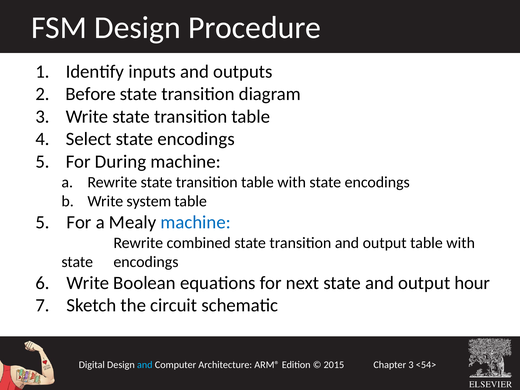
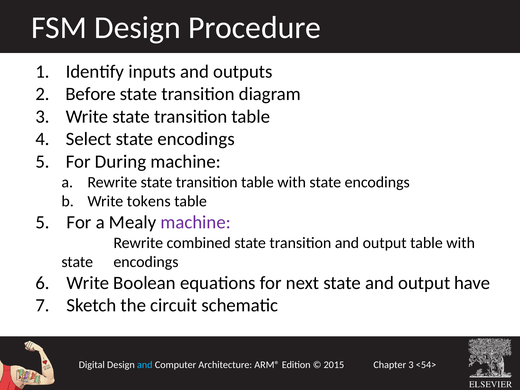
system: system -> tokens
machine at (196, 222) colour: blue -> purple
hour: hour -> have
